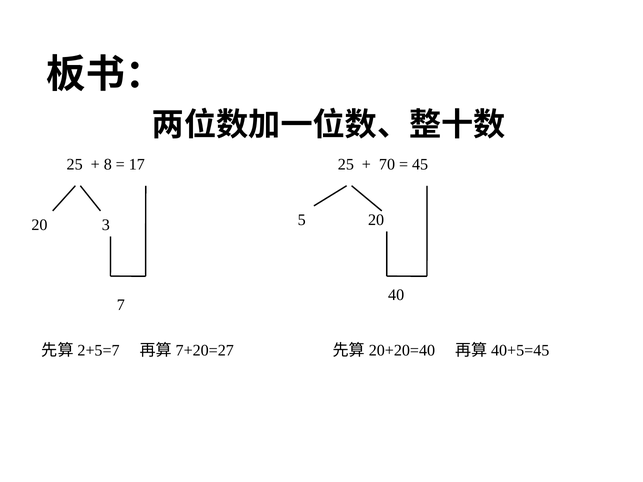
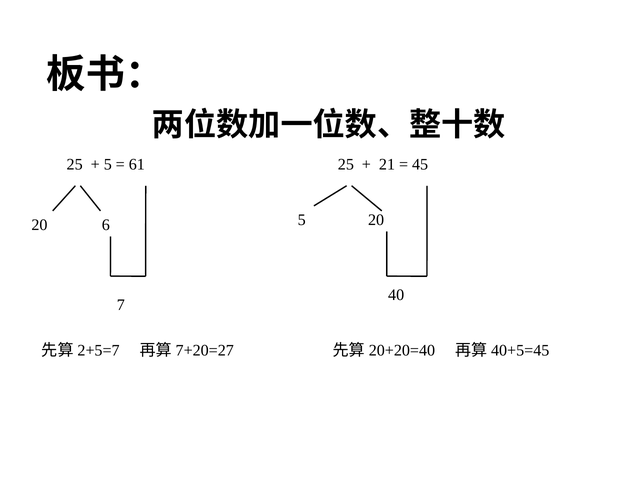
8 at (108, 165): 8 -> 5
17: 17 -> 61
70: 70 -> 21
3: 3 -> 6
